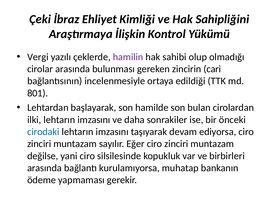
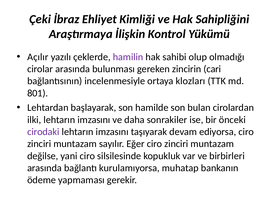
Vergi: Vergi -> Açılır
edildiği: edildiği -> klozları
cirodaki colour: blue -> purple
